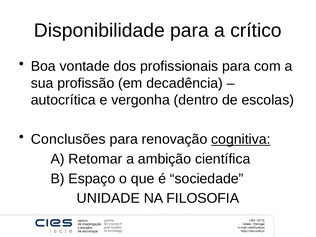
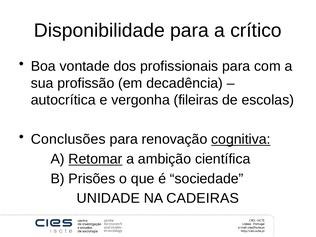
dentro: dentro -> fileiras
Retomar underline: none -> present
Espaço: Espaço -> Prisões
FILOSOFIA: FILOSOFIA -> CADEIRAS
